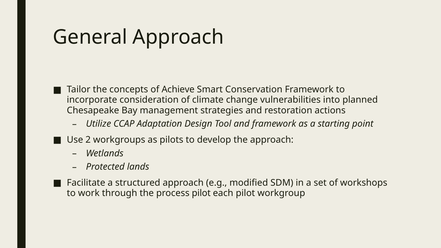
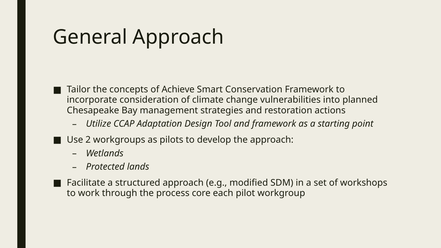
process pilot: pilot -> core
